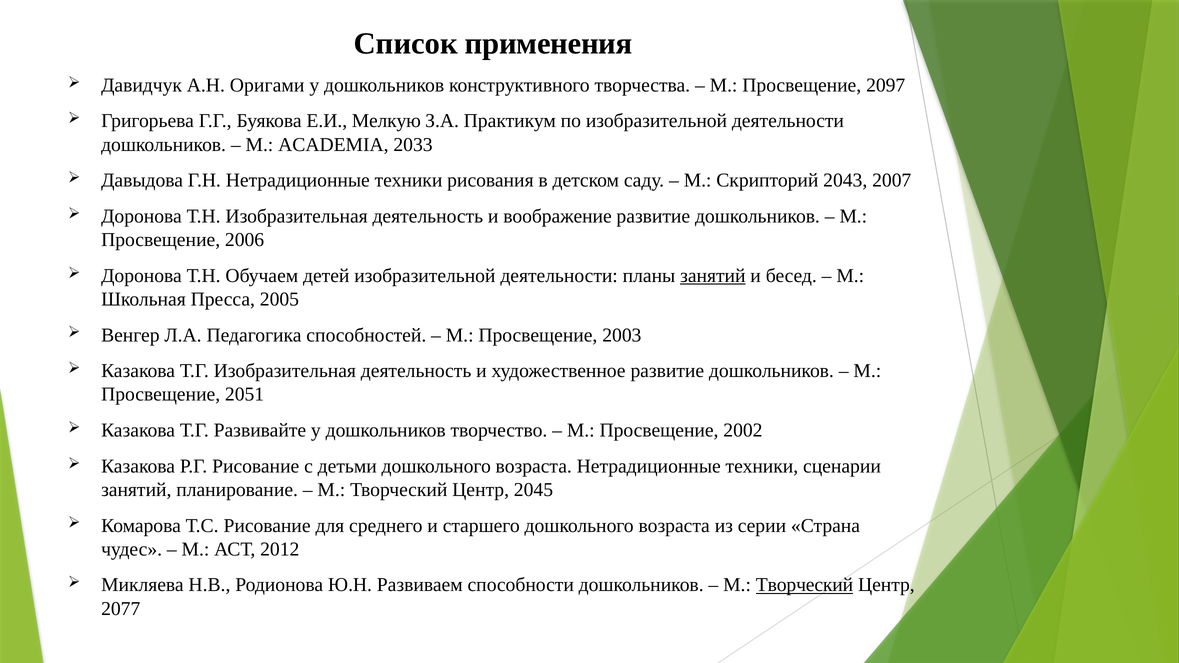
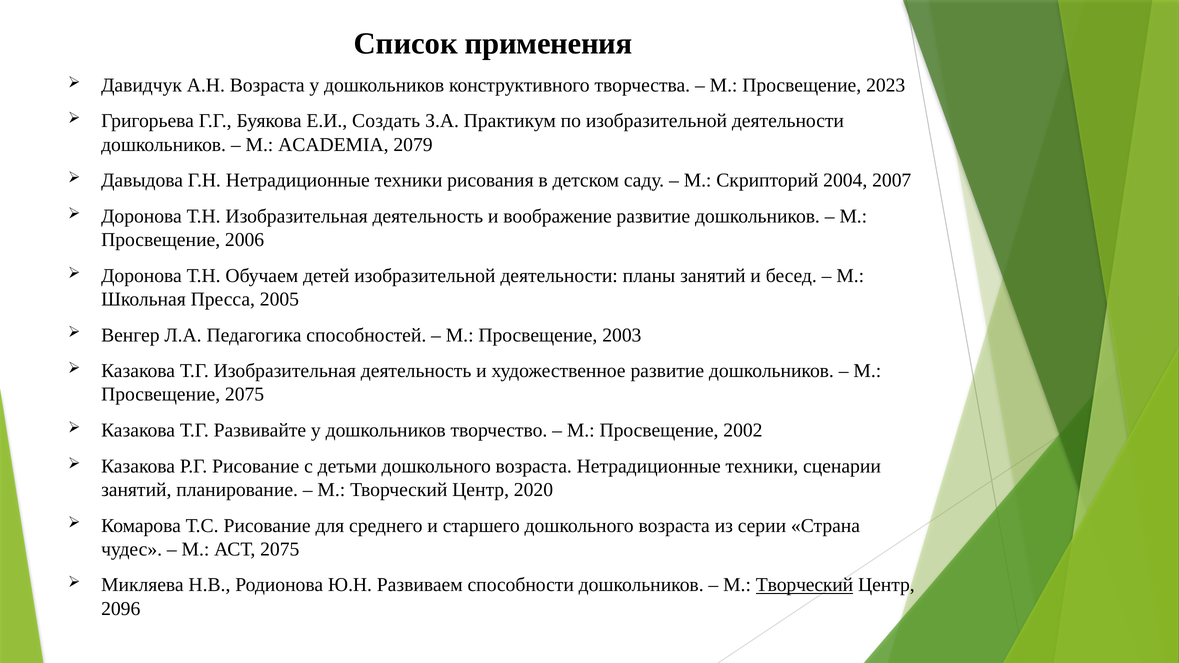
А.Н Оригами: Оригами -> Возраста
2097: 2097 -> 2023
Мелкую: Мелкую -> Создать
2033: 2033 -> 2079
2043: 2043 -> 2004
занятий at (713, 276) underline: present -> none
Просвещение 2051: 2051 -> 2075
2045: 2045 -> 2020
АСТ 2012: 2012 -> 2075
2077: 2077 -> 2096
